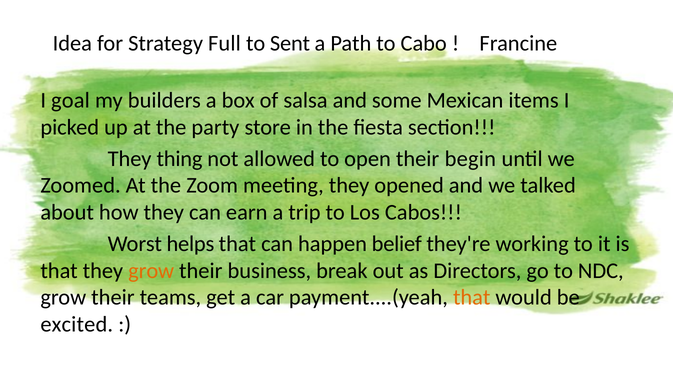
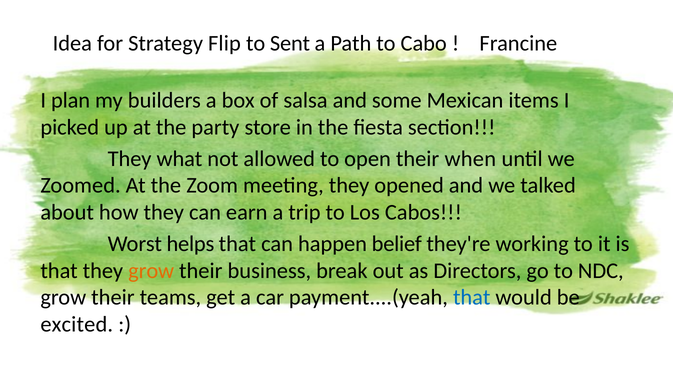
Full: Full -> Flip
goal: goal -> plan
thing: thing -> what
begin: begin -> when
that at (472, 298) colour: orange -> blue
